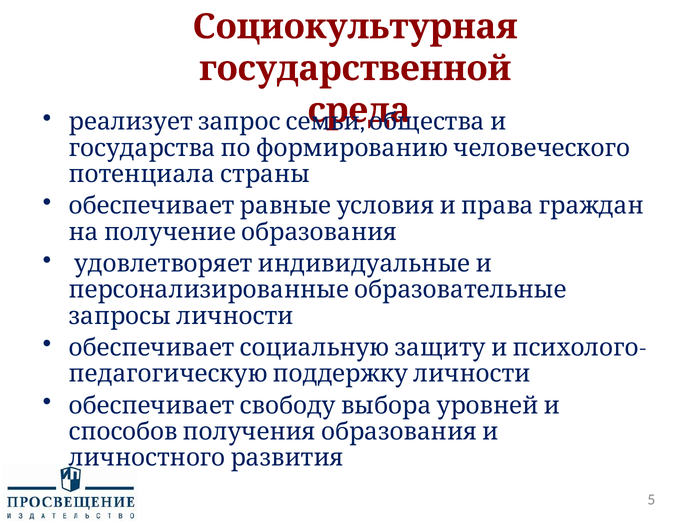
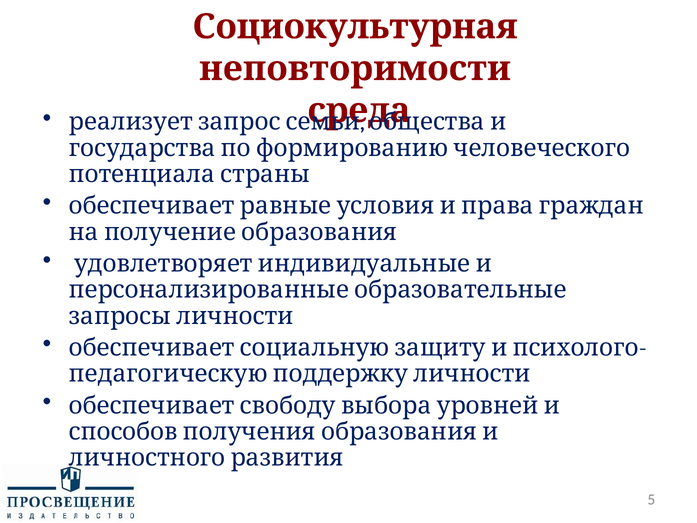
государственной: государственной -> неповторимости
